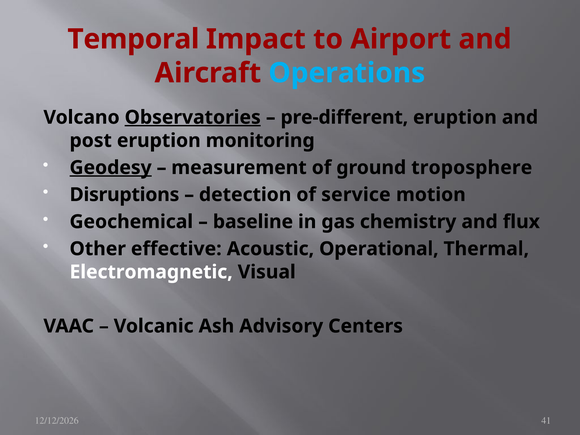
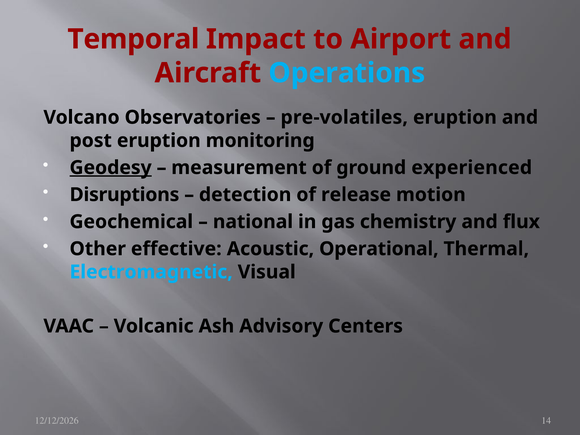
Observatories underline: present -> none
pre-different: pre-different -> pre-volatiles
troposphere: troposphere -> experienced
service: service -> release
baseline: baseline -> national
Electromagnetic colour: white -> light blue
41: 41 -> 14
